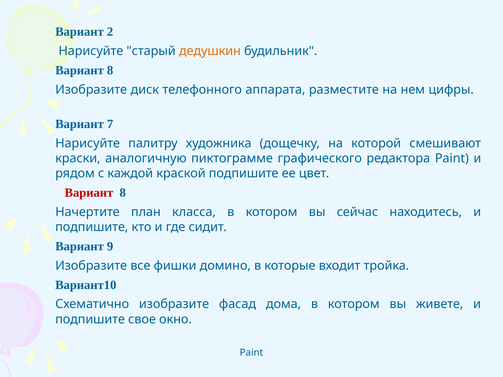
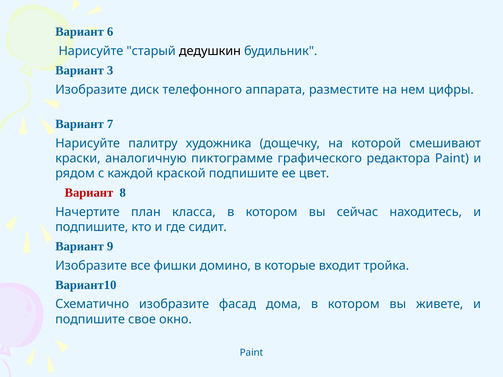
2: 2 -> 6
дедушкин colour: orange -> black
8 at (110, 70): 8 -> 3
